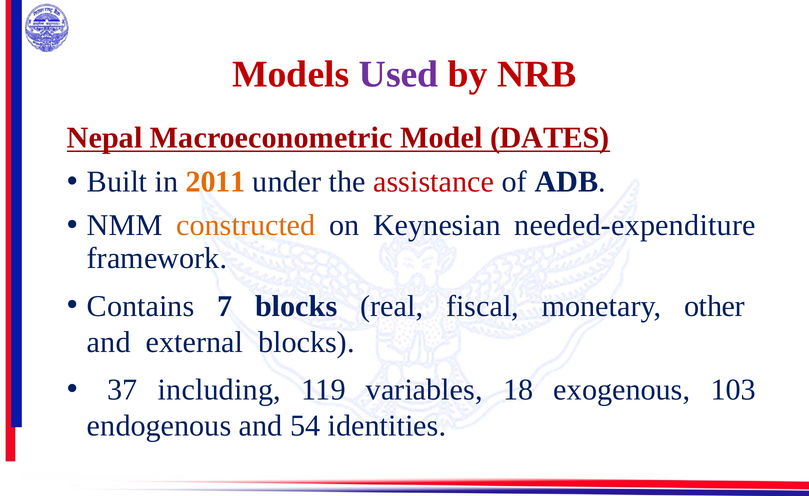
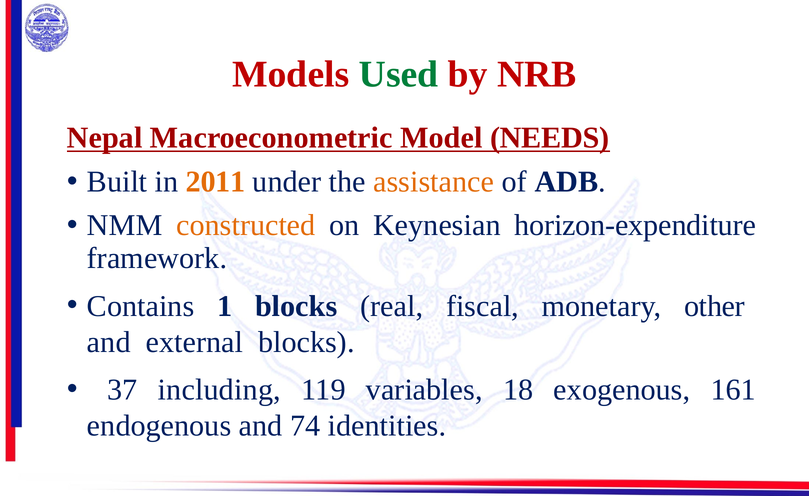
Used colour: purple -> green
DATES: DATES -> NEEDS
assistance colour: red -> orange
needed-expenditure: needed-expenditure -> horizon-expenditure
7: 7 -> 1
103: 103 -> 161
54: 54 -> 74
